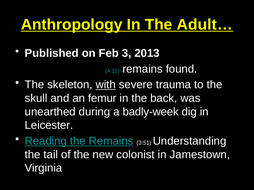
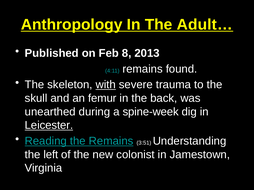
3: 3 -> 8
badly-week: badly-week -> spine-week
Leicester underline: none -> present
tail: tail -> left
